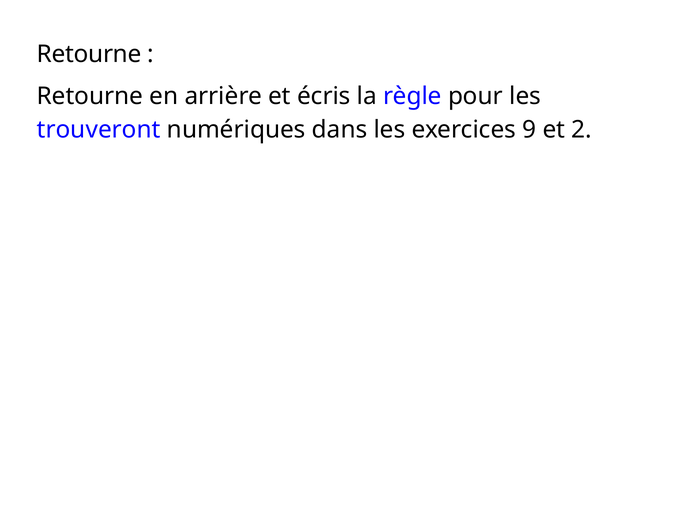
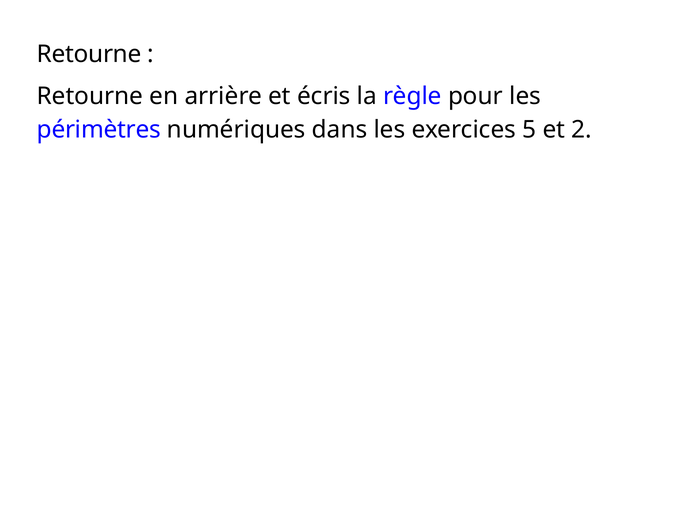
trouveront: trouveront -> périmètres
9: 9 -> 5
